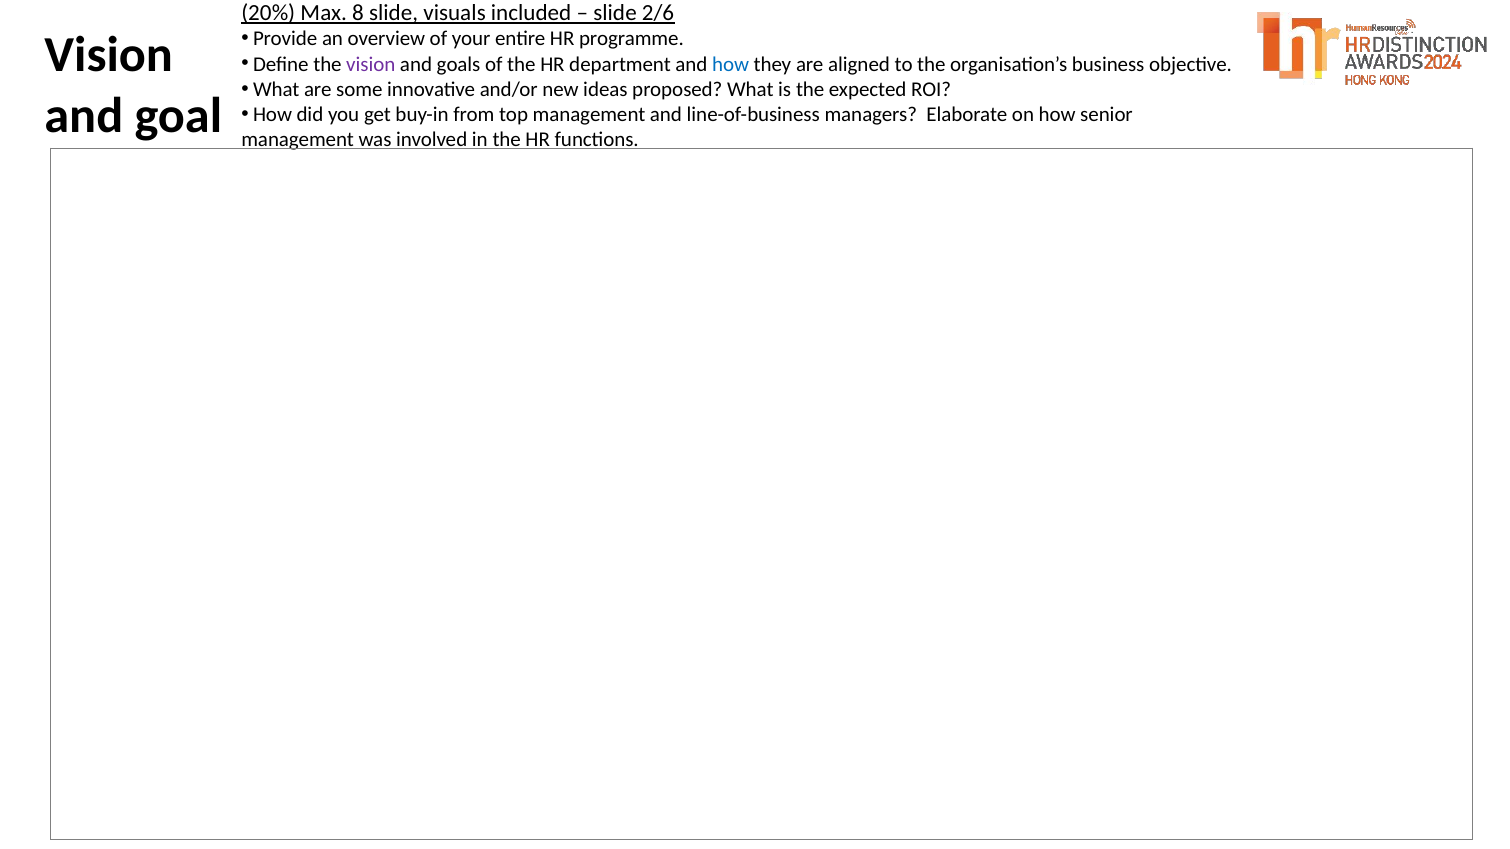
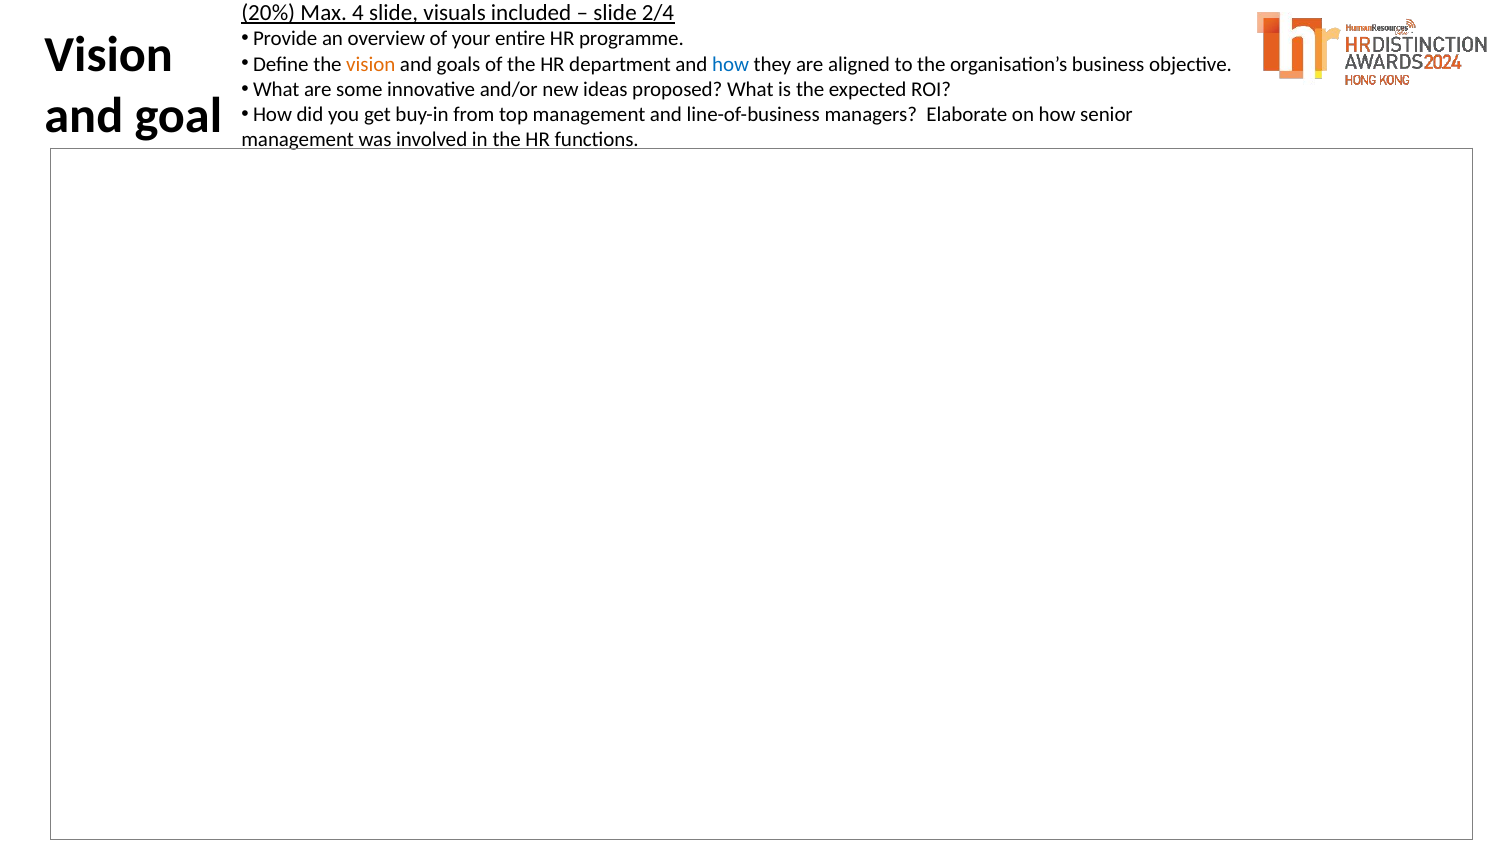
8: 8 -> 4
2/6: 2/6 -> 2/4
vision at (371, 64) colour: purple -> orange
